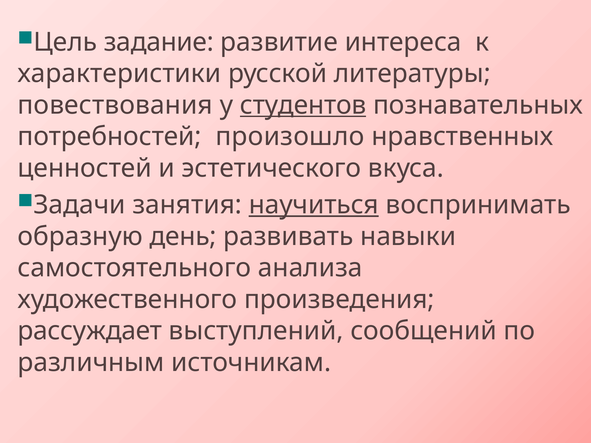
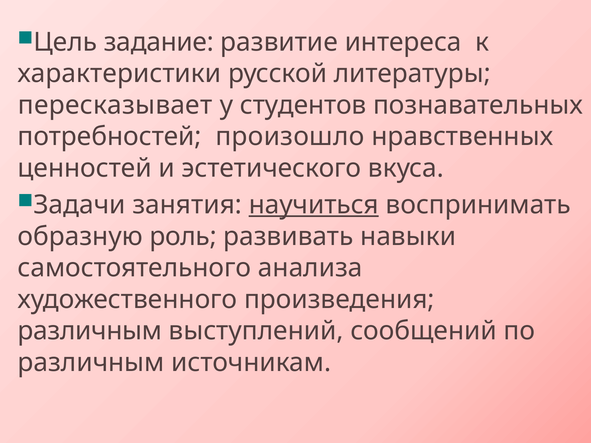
повествования: повествования -> пересказывает
студентов underline: present -> none
день: день -> роль
рассуждает at (90, 331): рассуждает -> различным
